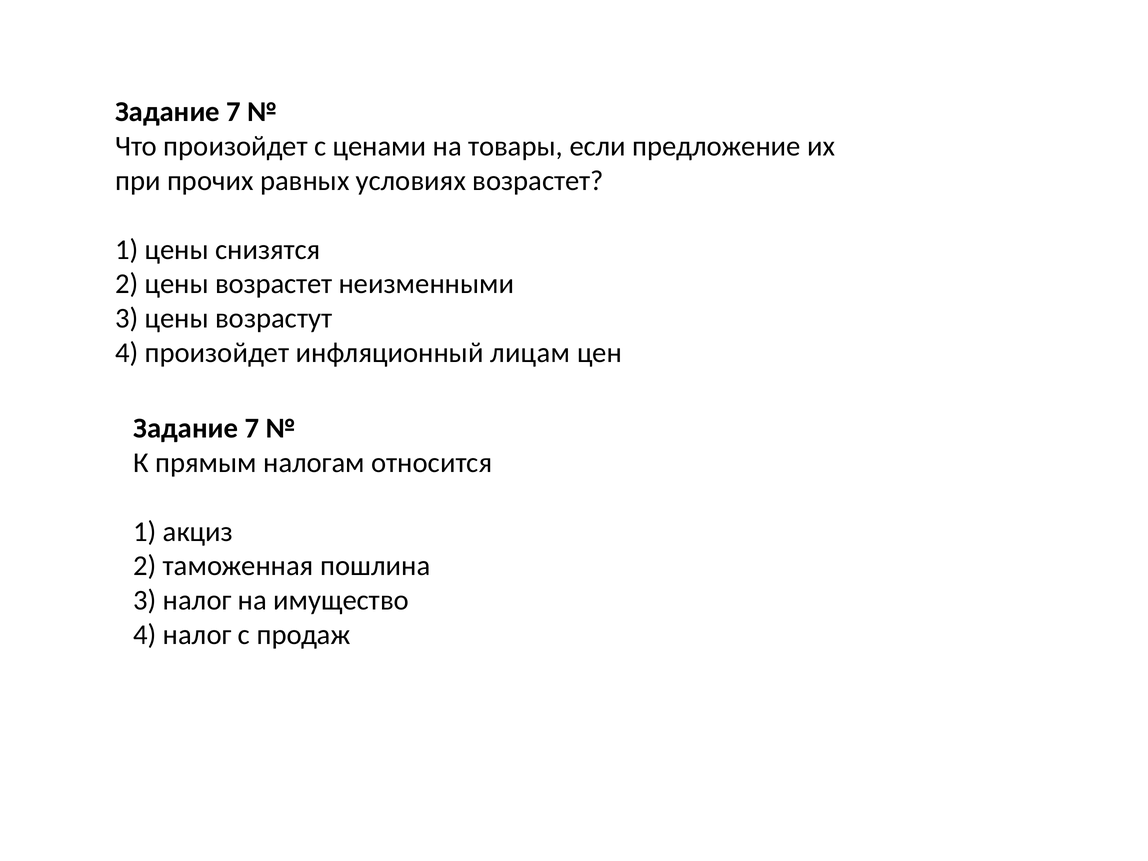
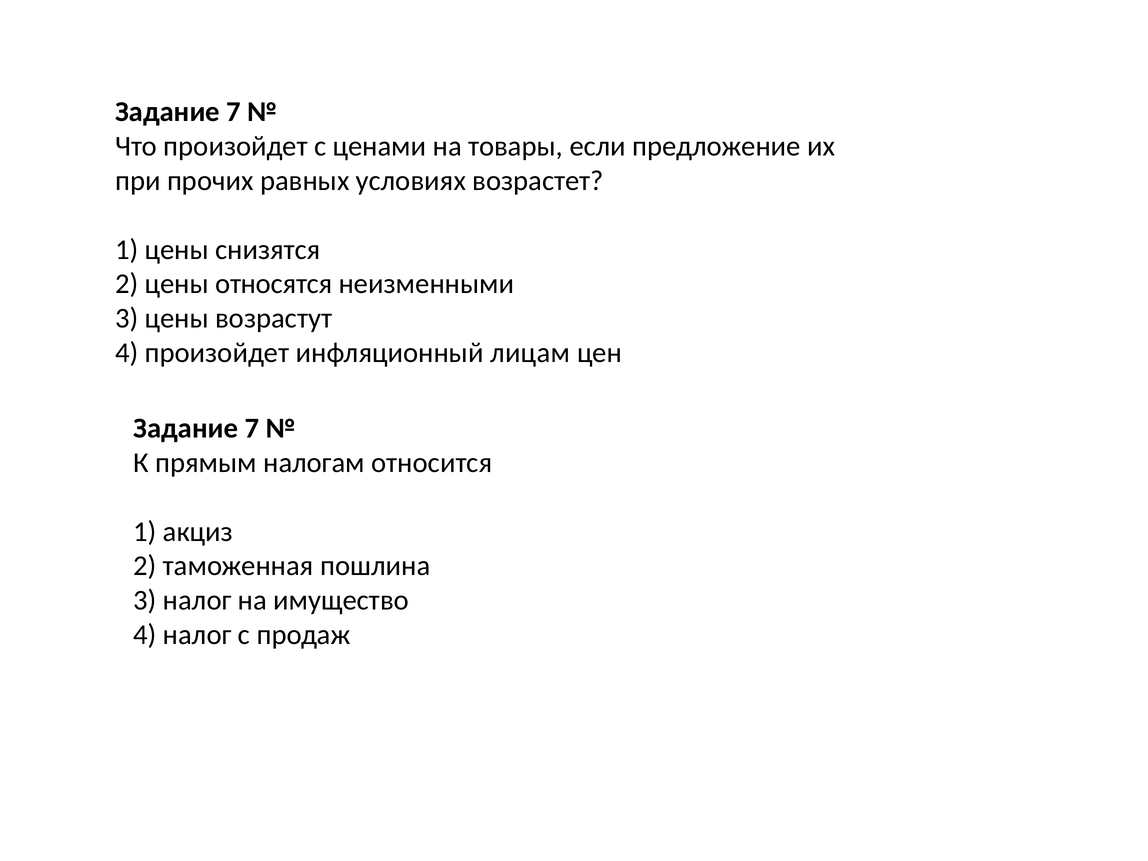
цены возрастет: возрастет -> относятся
